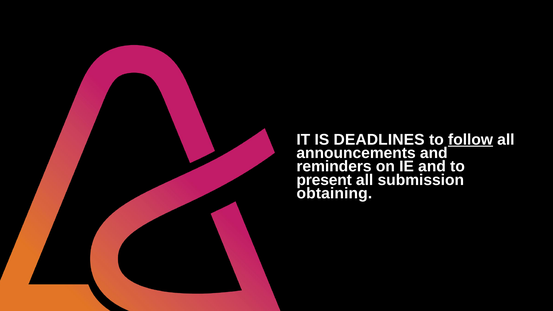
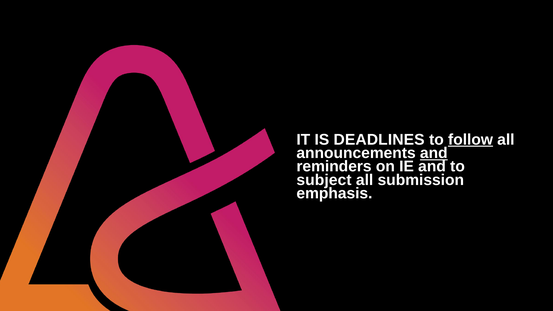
and at (434, 153) underline: none -> present
present: present -> subject
obtaining: obtaining -> emphasis
